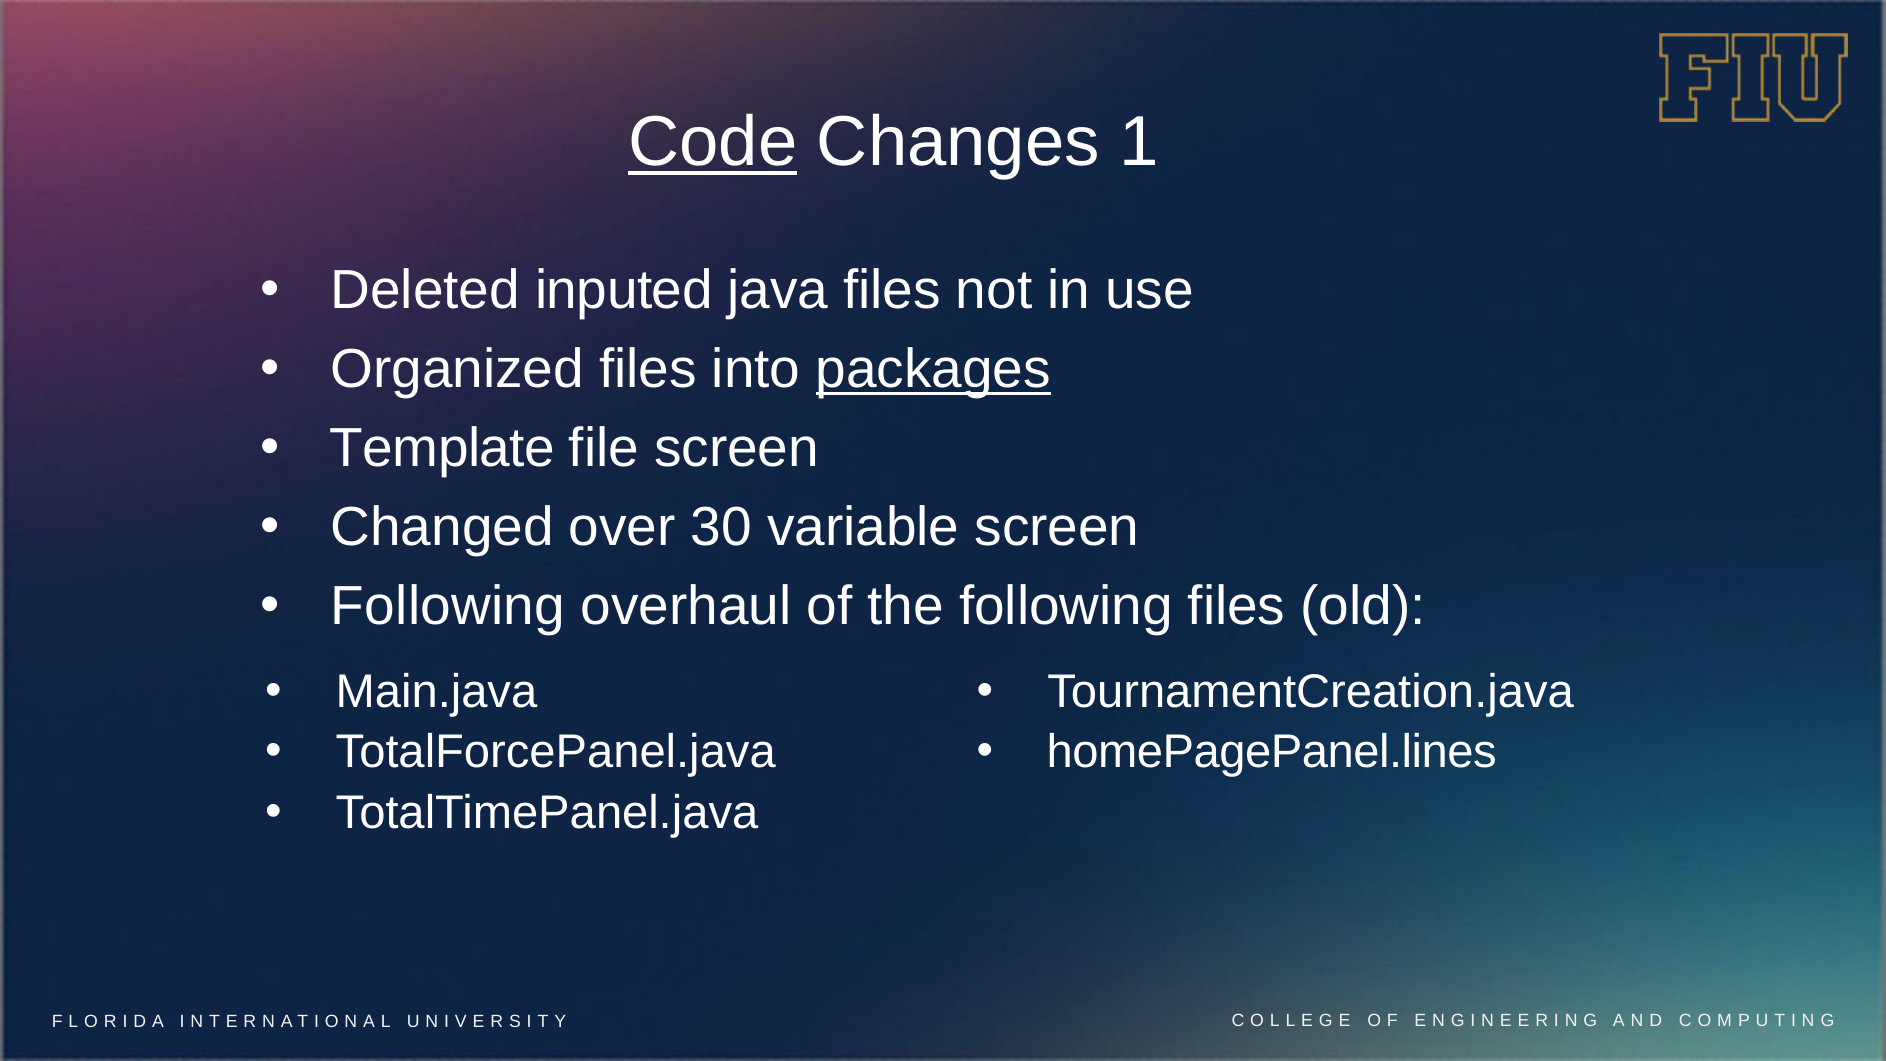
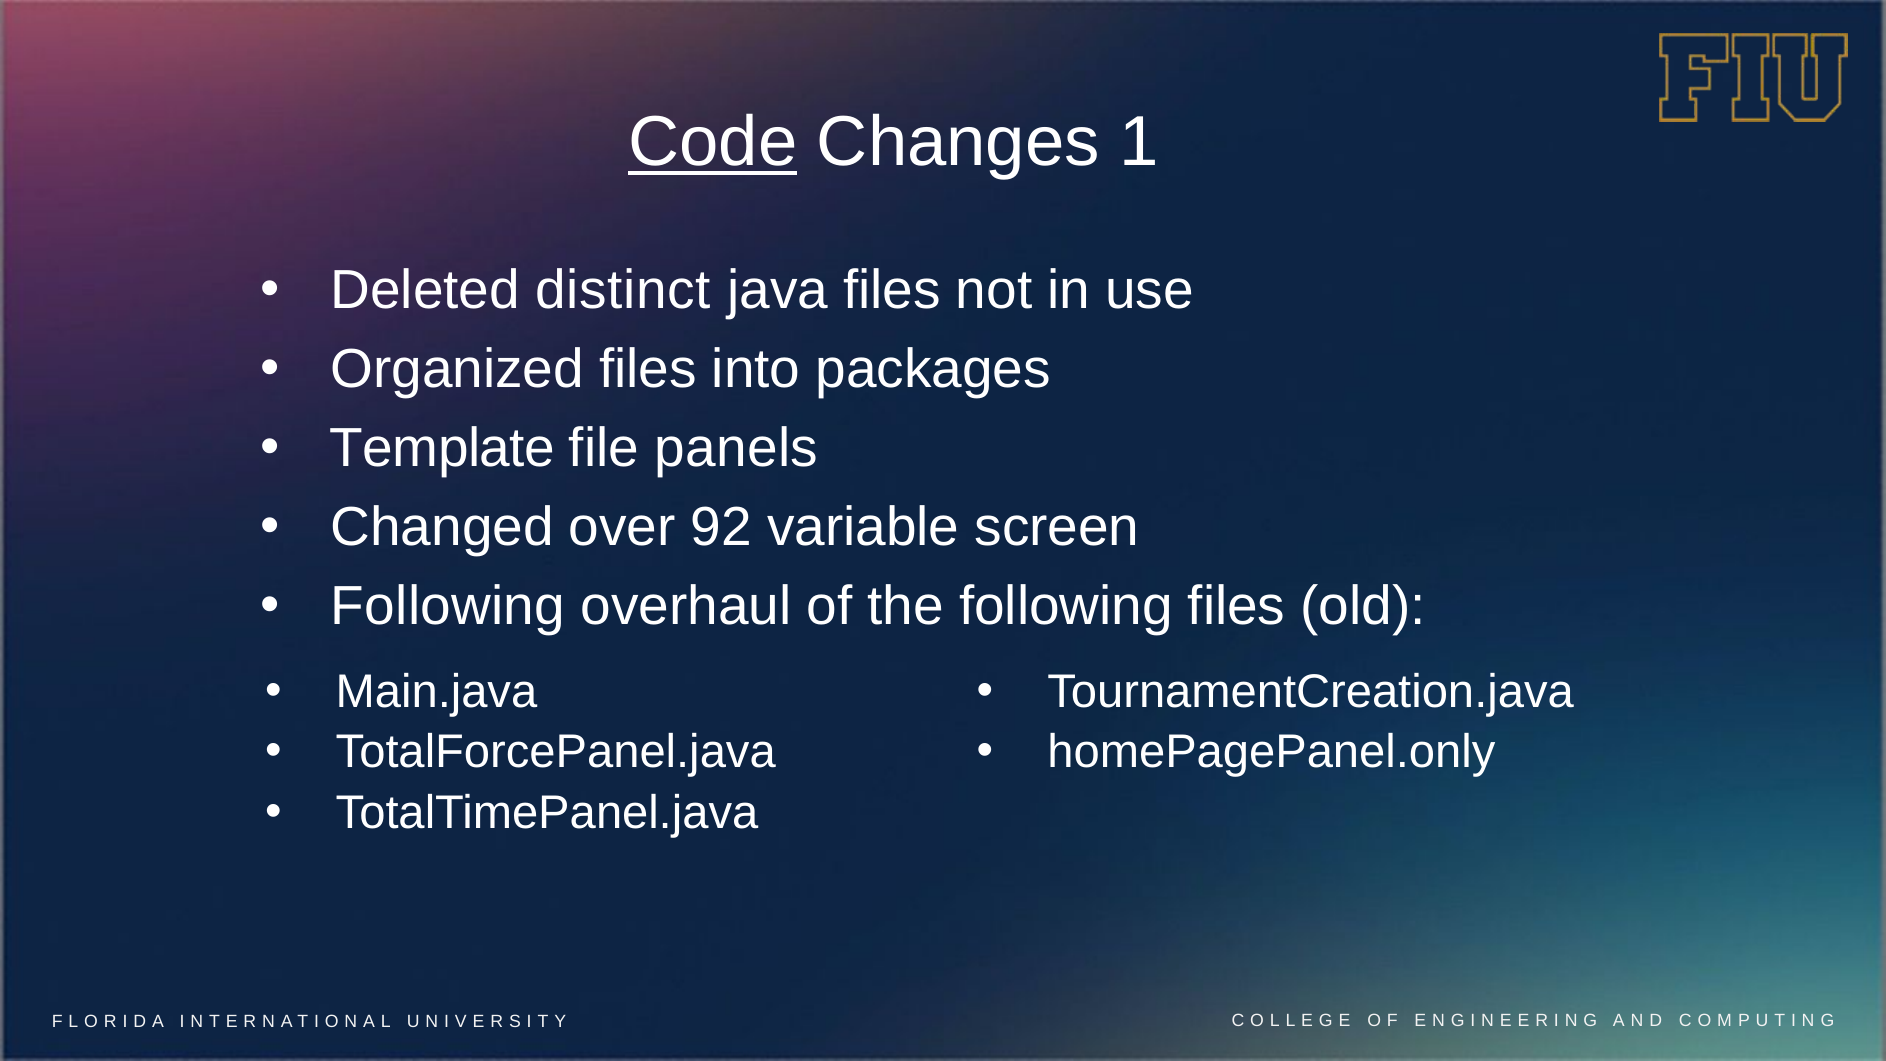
inputed: inputed -> distinct
packages underline: present -> none
file screen: screen -> panels
30: 30 -> 92
homePagePanel.lines: homePagePanel.lines -> homePagePanel.only
